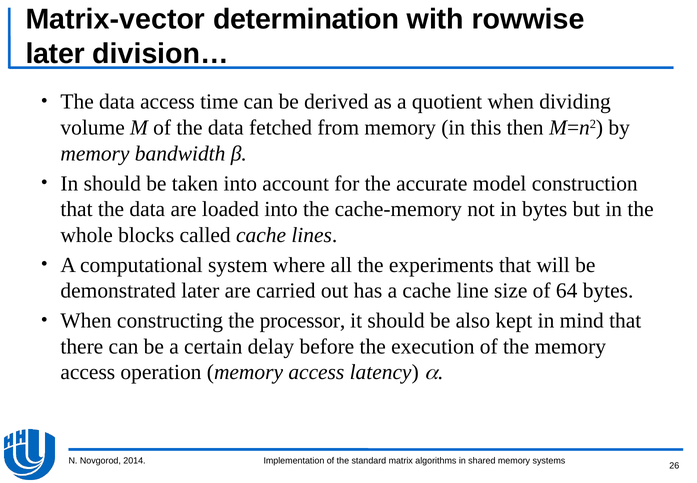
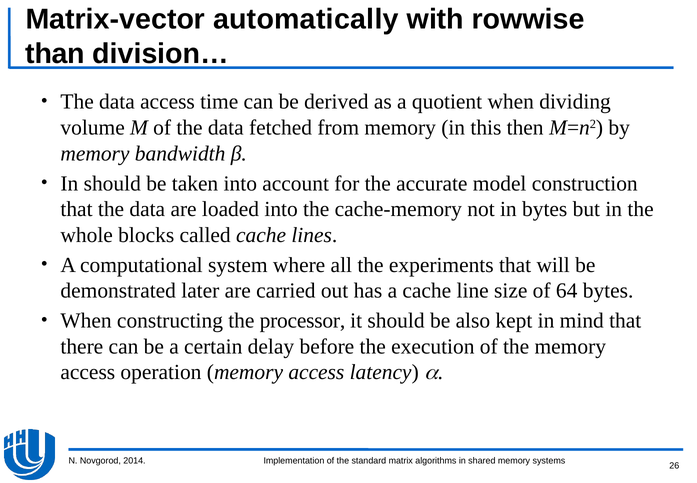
determination: determination -> automatically
later at (55, 54): later -> than
